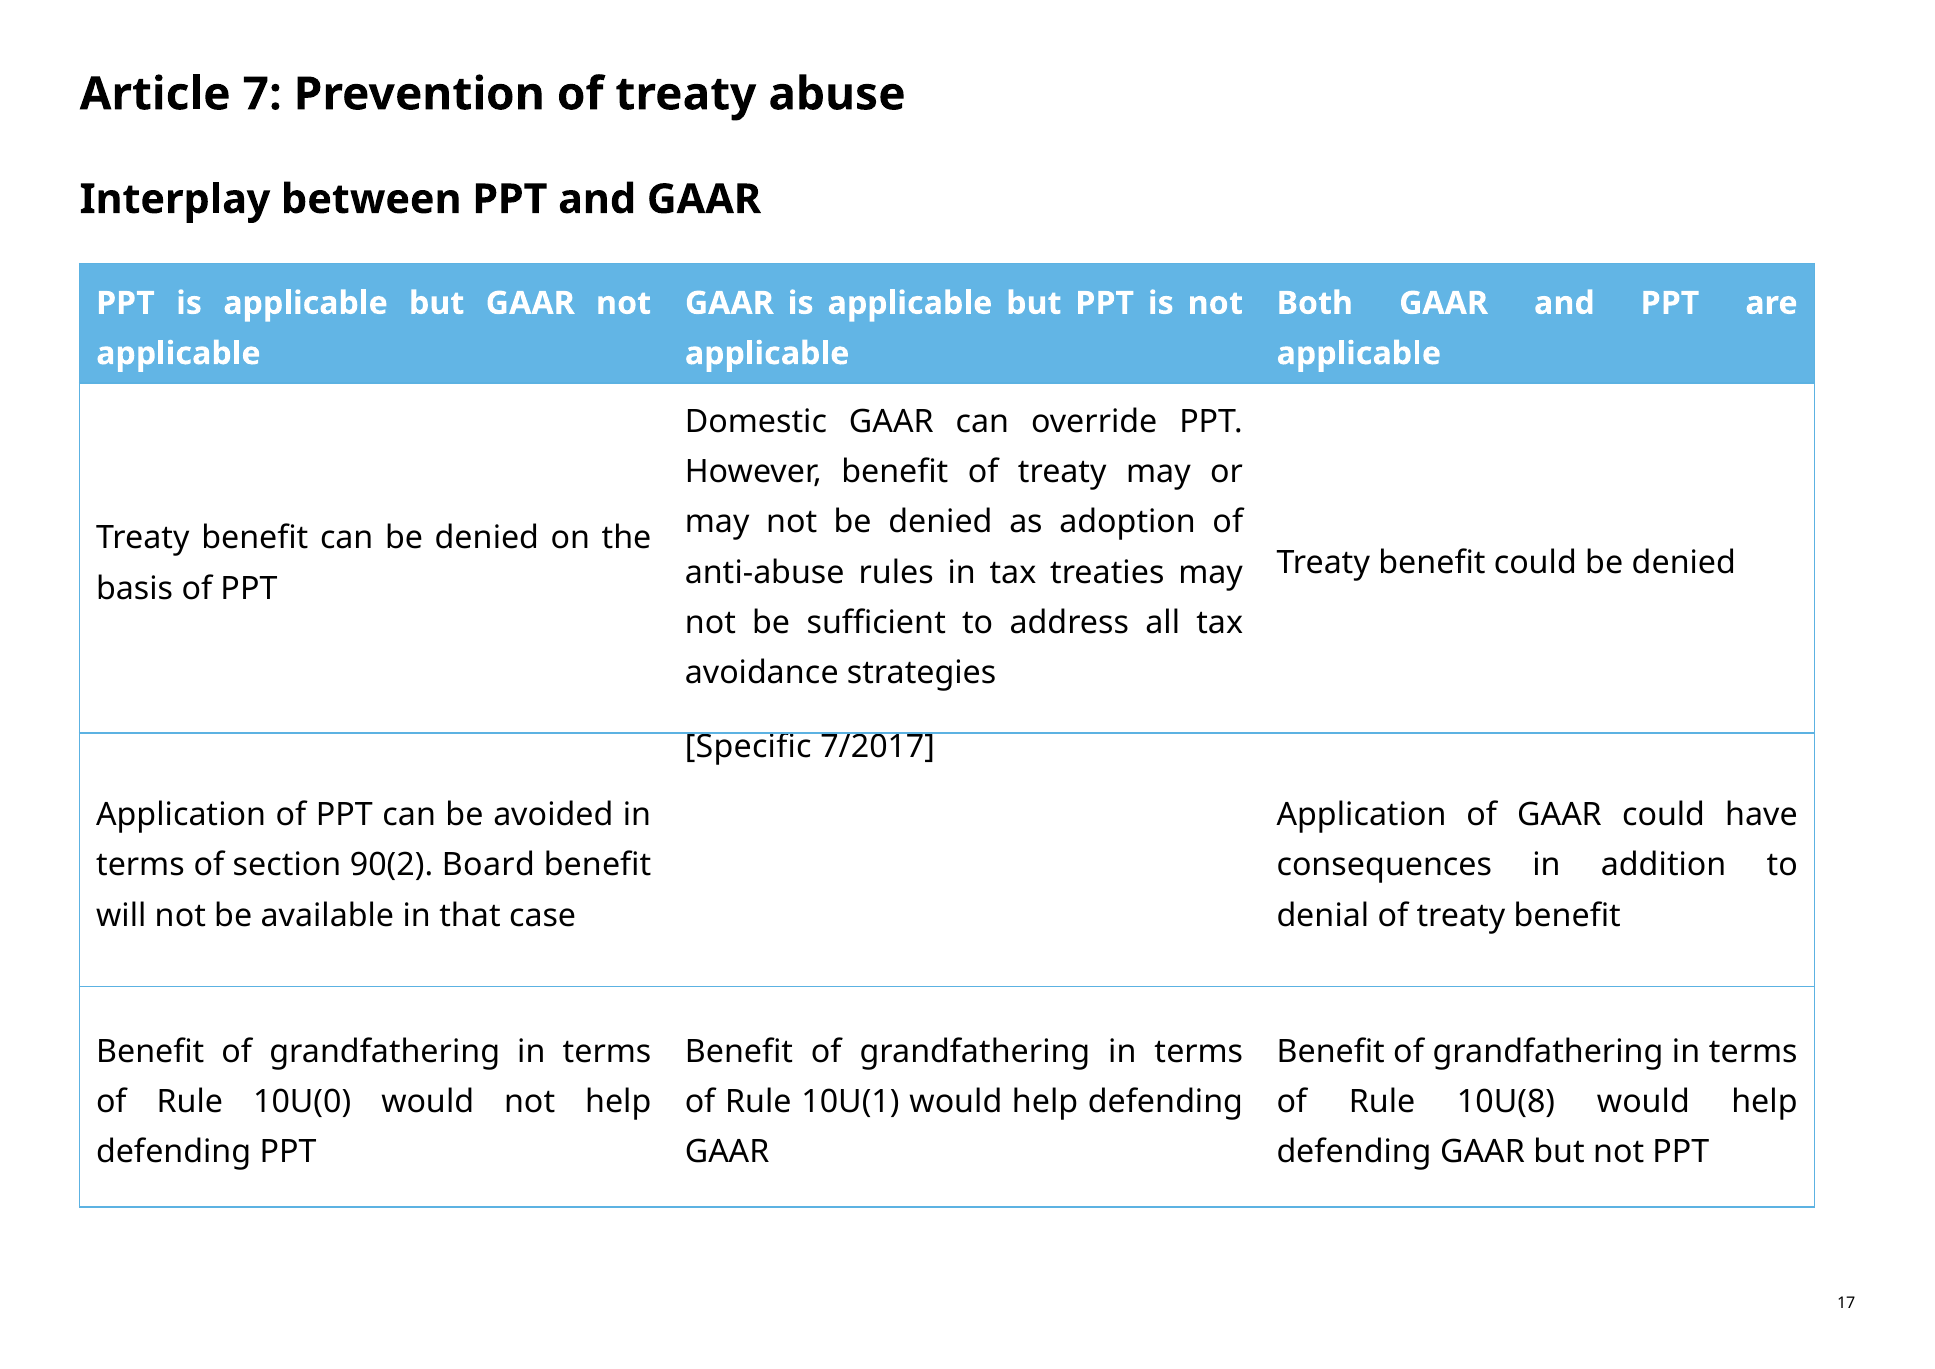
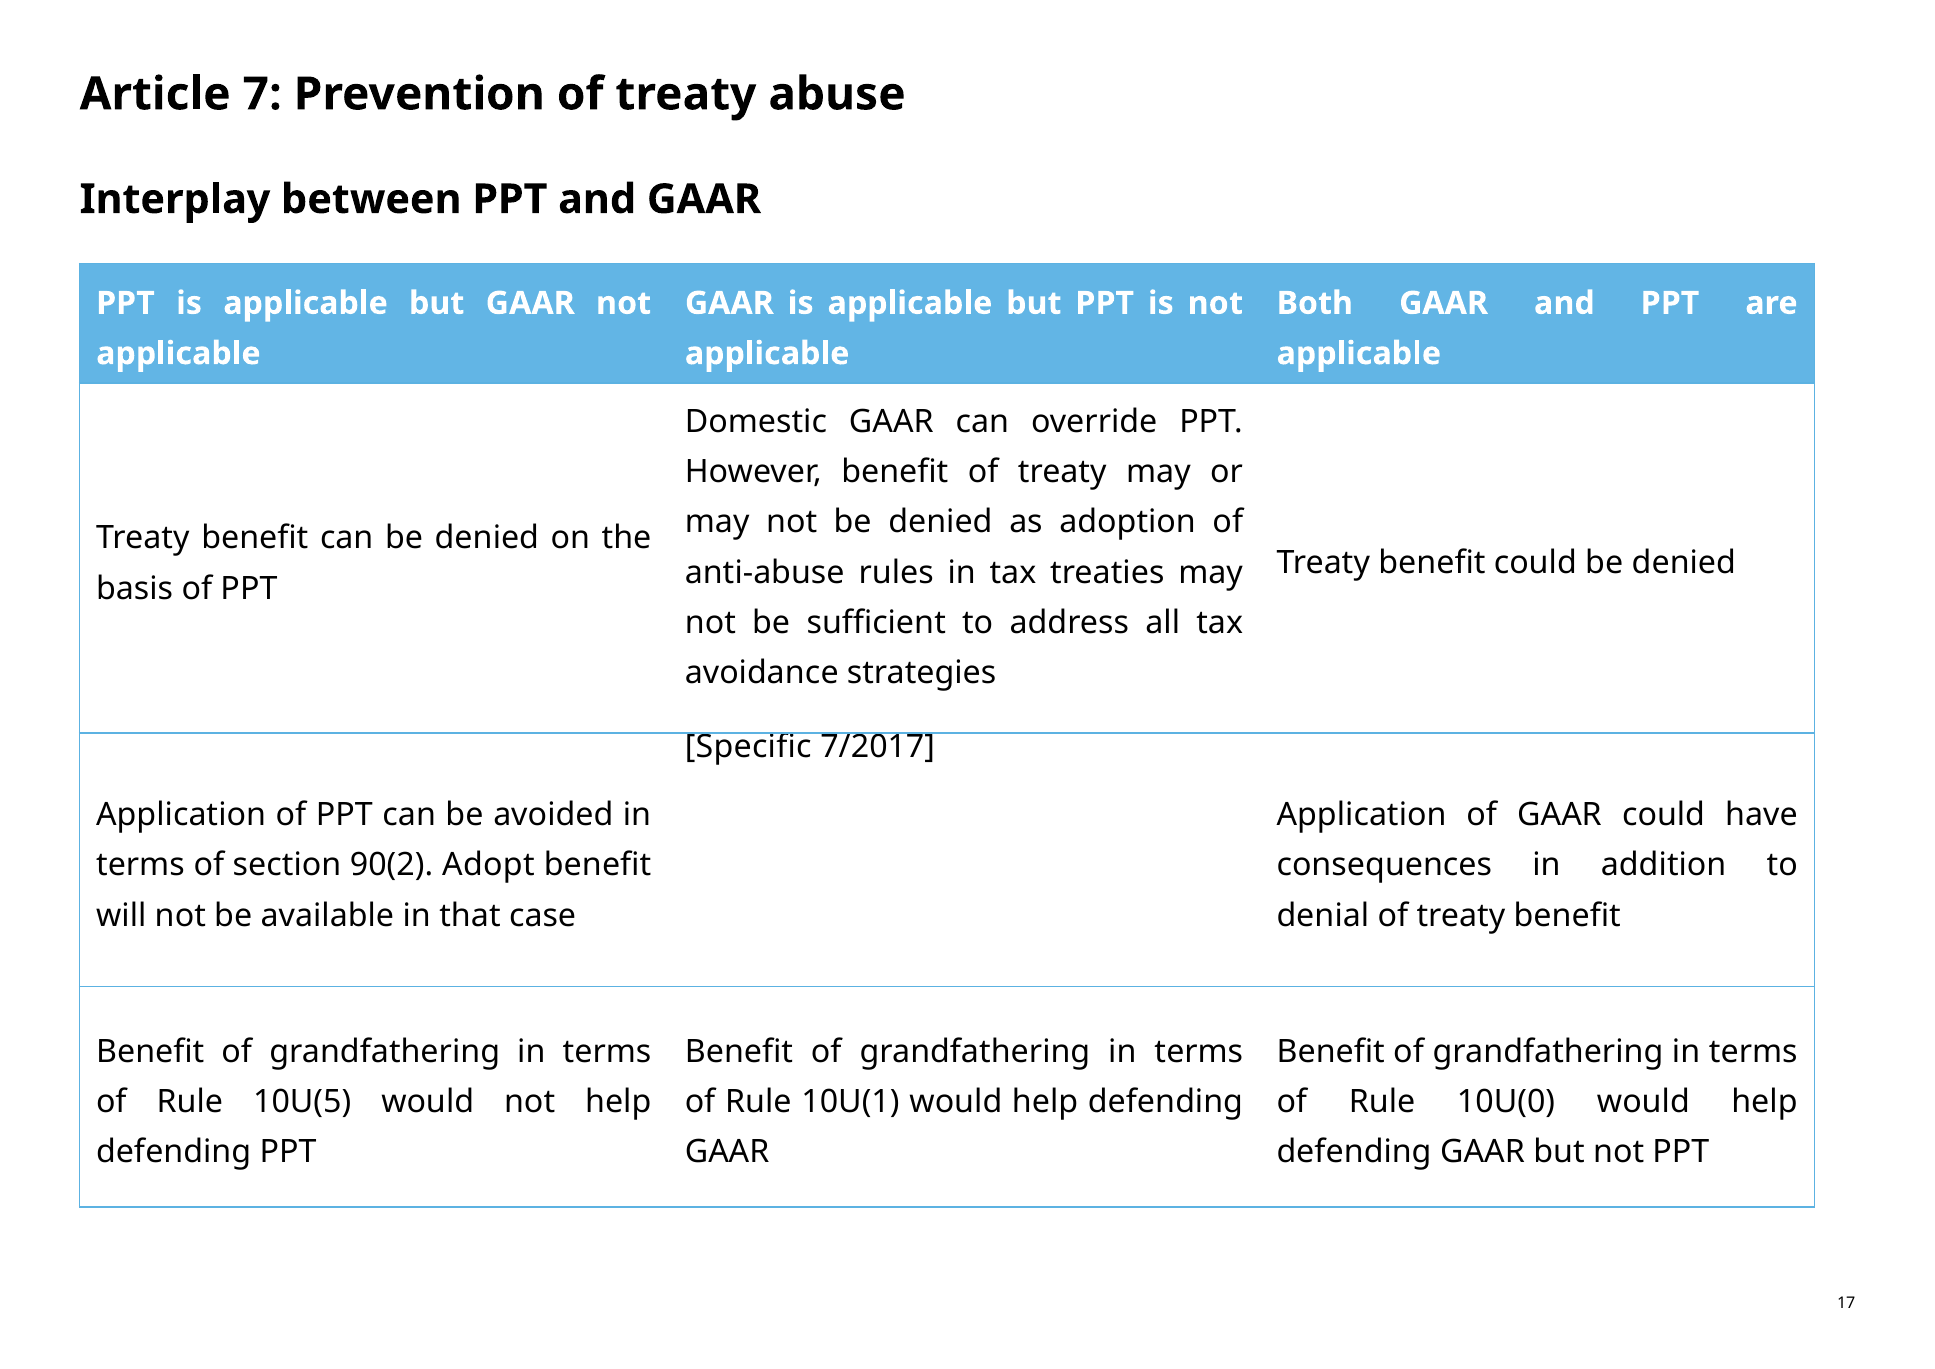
Board: Board -> Adopt
10U(0: 10U(0 -> 10U(5
10U(8: 10U(8 -> 10U(0
